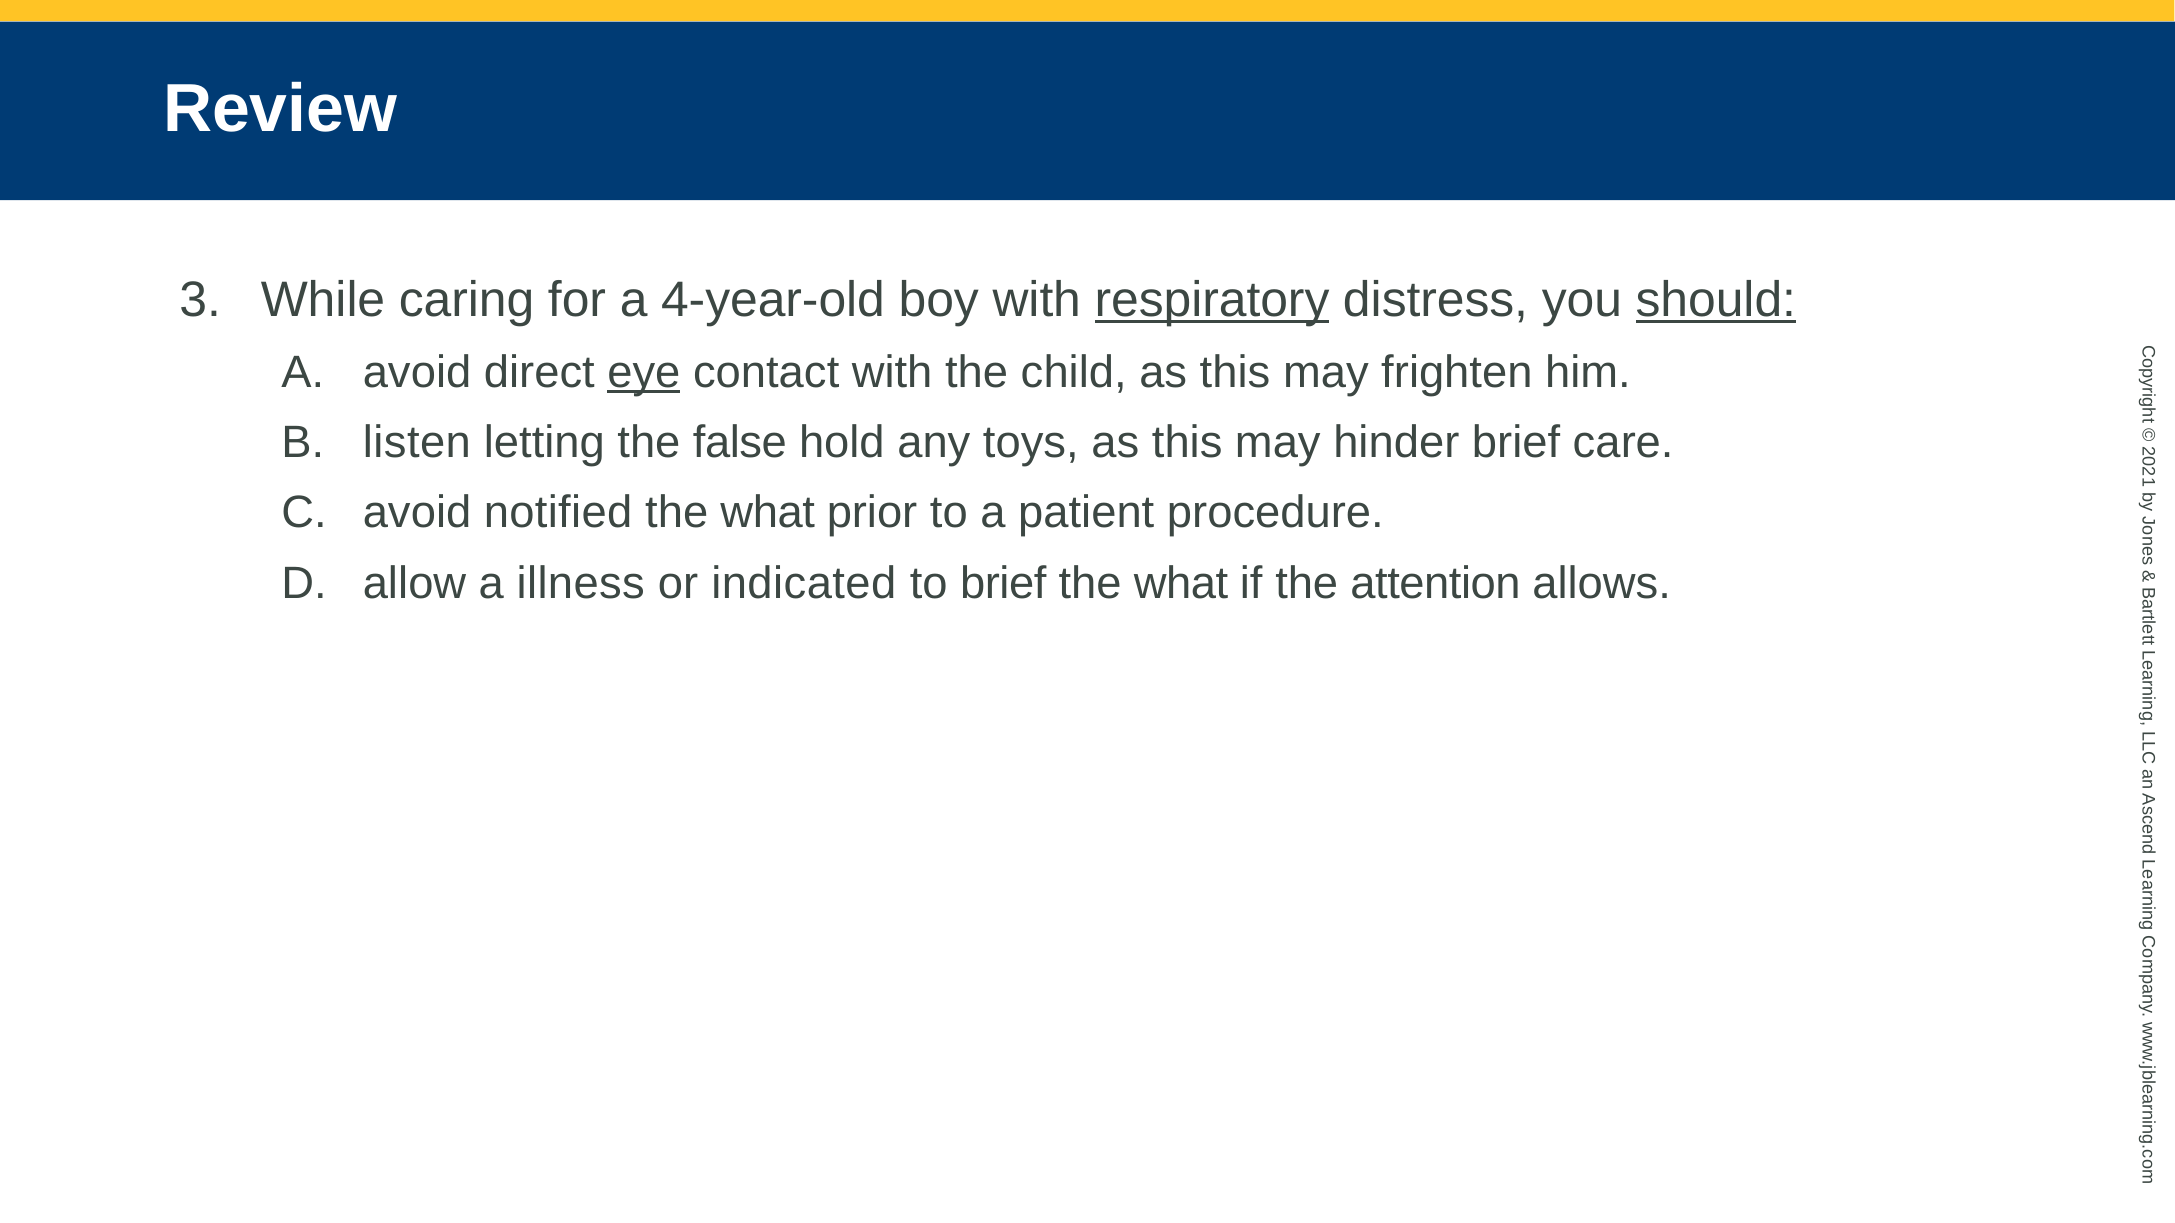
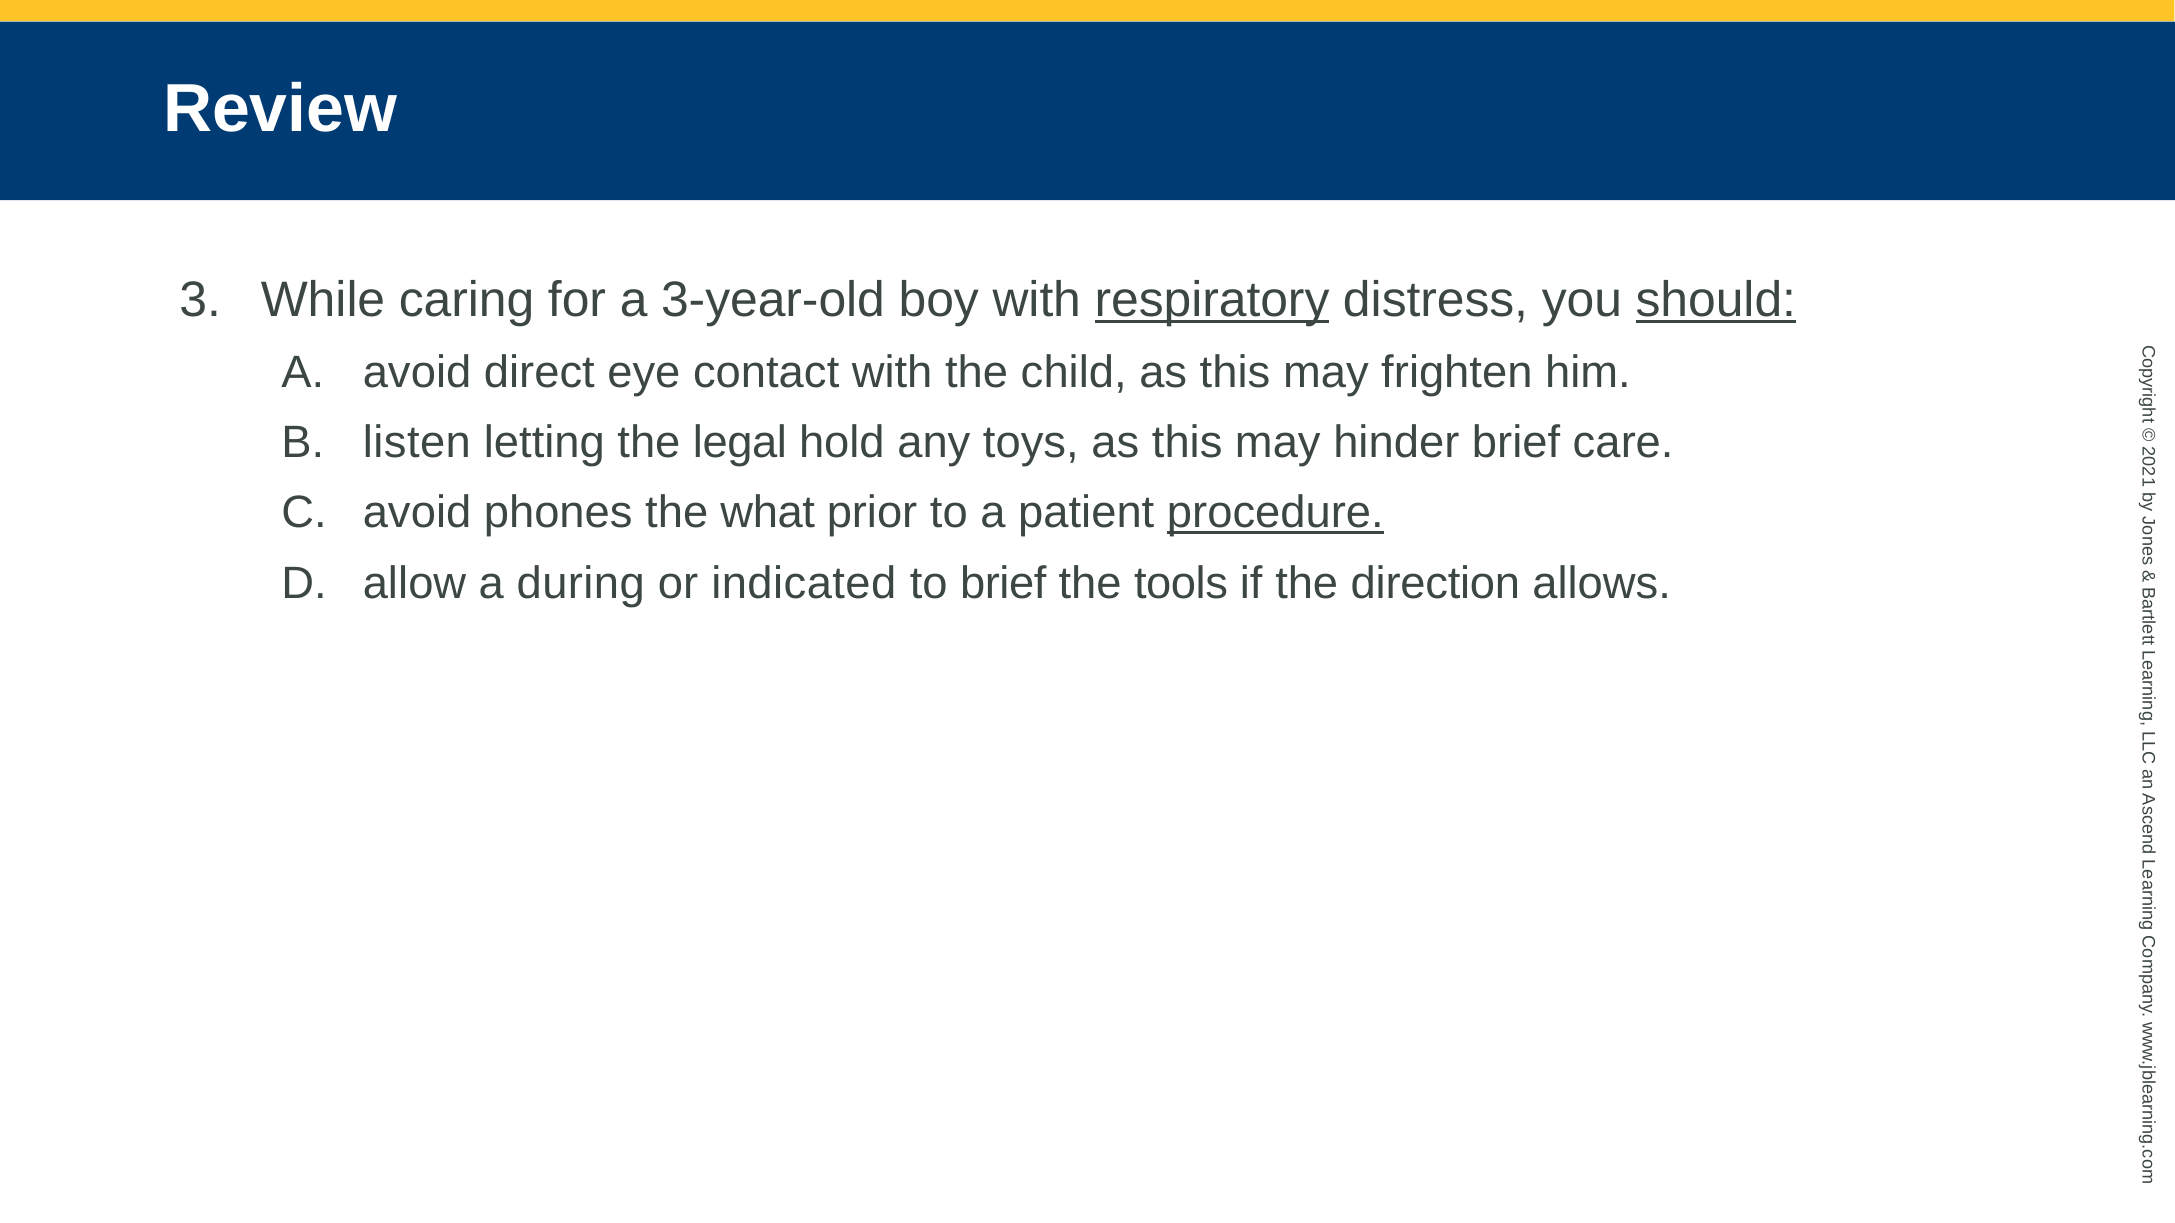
4-year-old: 4-year-old -> 3-year-old
eye underline: present -> none
false: false -> legal
notified: notified -> phones
procedure underline: none -> present
illness: illness -> during
what at (1181, 583): what -> tools
attention: attention -> direction
